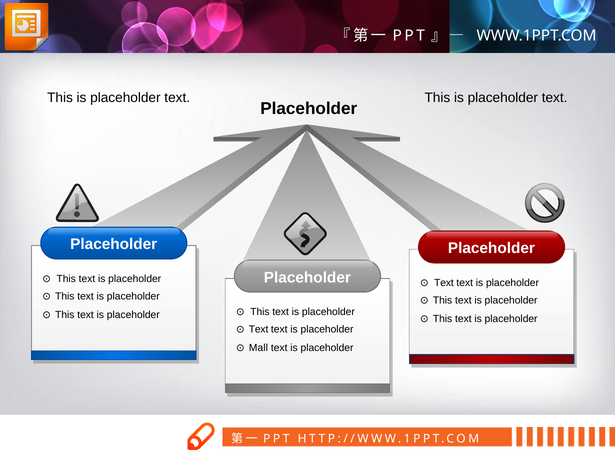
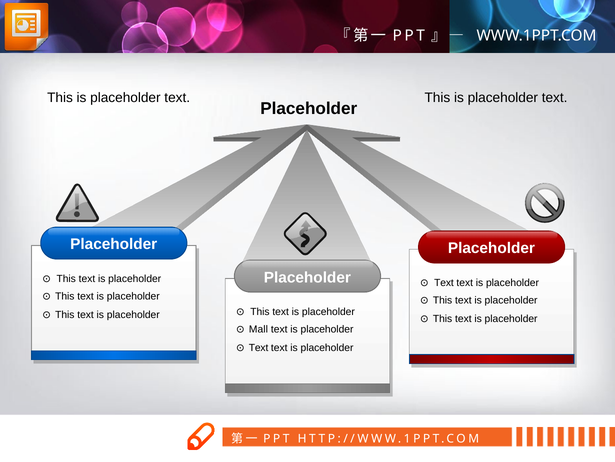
Text at (259, 329): Text -> Mall
Mall at (258, 347): Mall -> Text
